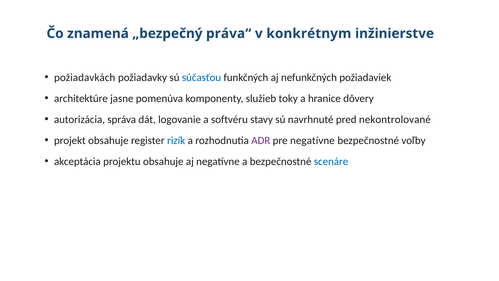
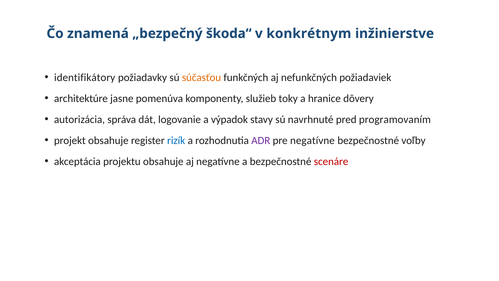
práva“: práva“ -> škoda“
požiadavkách: požiadavkách -> identifikátory
súčasťou colour: blue -> orange
softvéru: softvéru -> výpadok
nekontrolované: nekontrolované -> programovaním
scenáre colour: blue -> red
